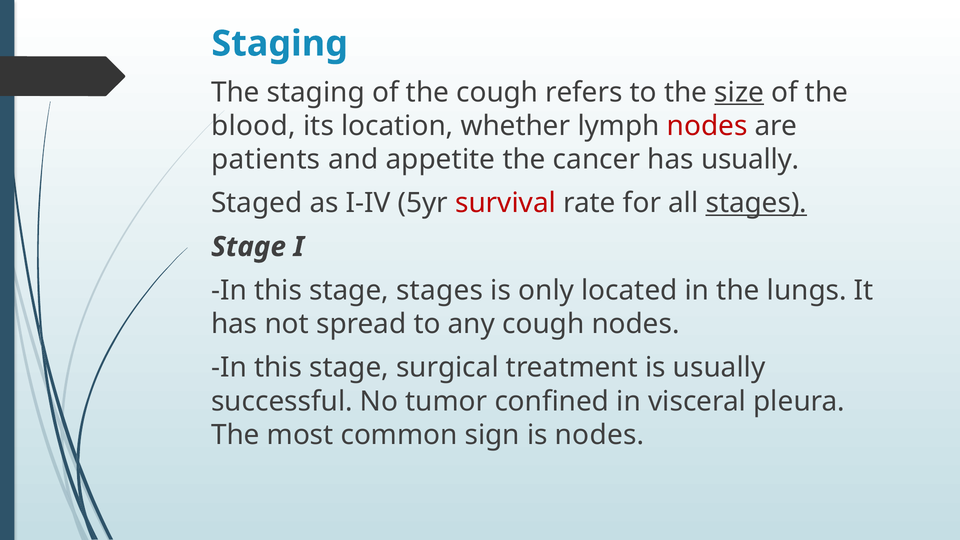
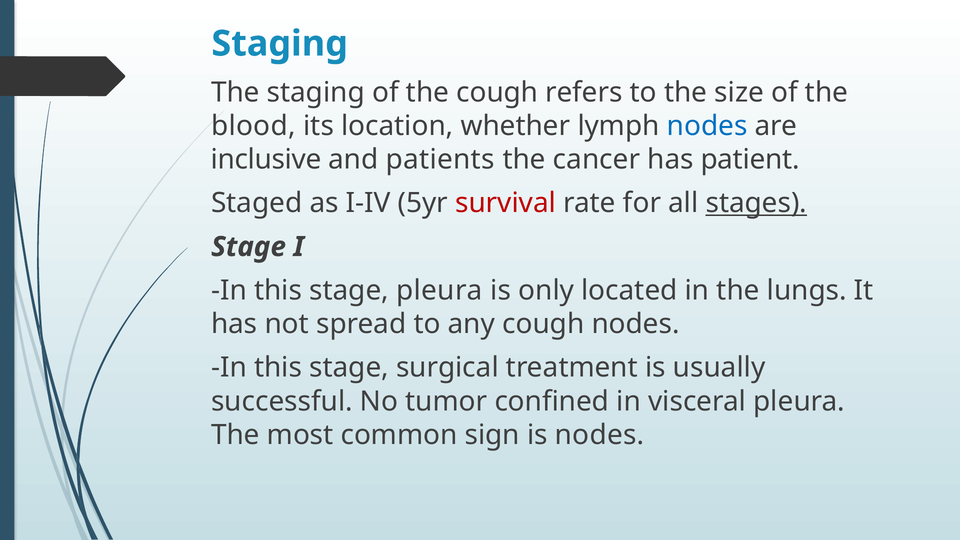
size underline: present -> none
nodes at (707, 126) colour: red -> blue
patients: patients -> inclusive
appetite: appetite -> patients
has usually: usually -> patient
stage stages: stages -> pleura
